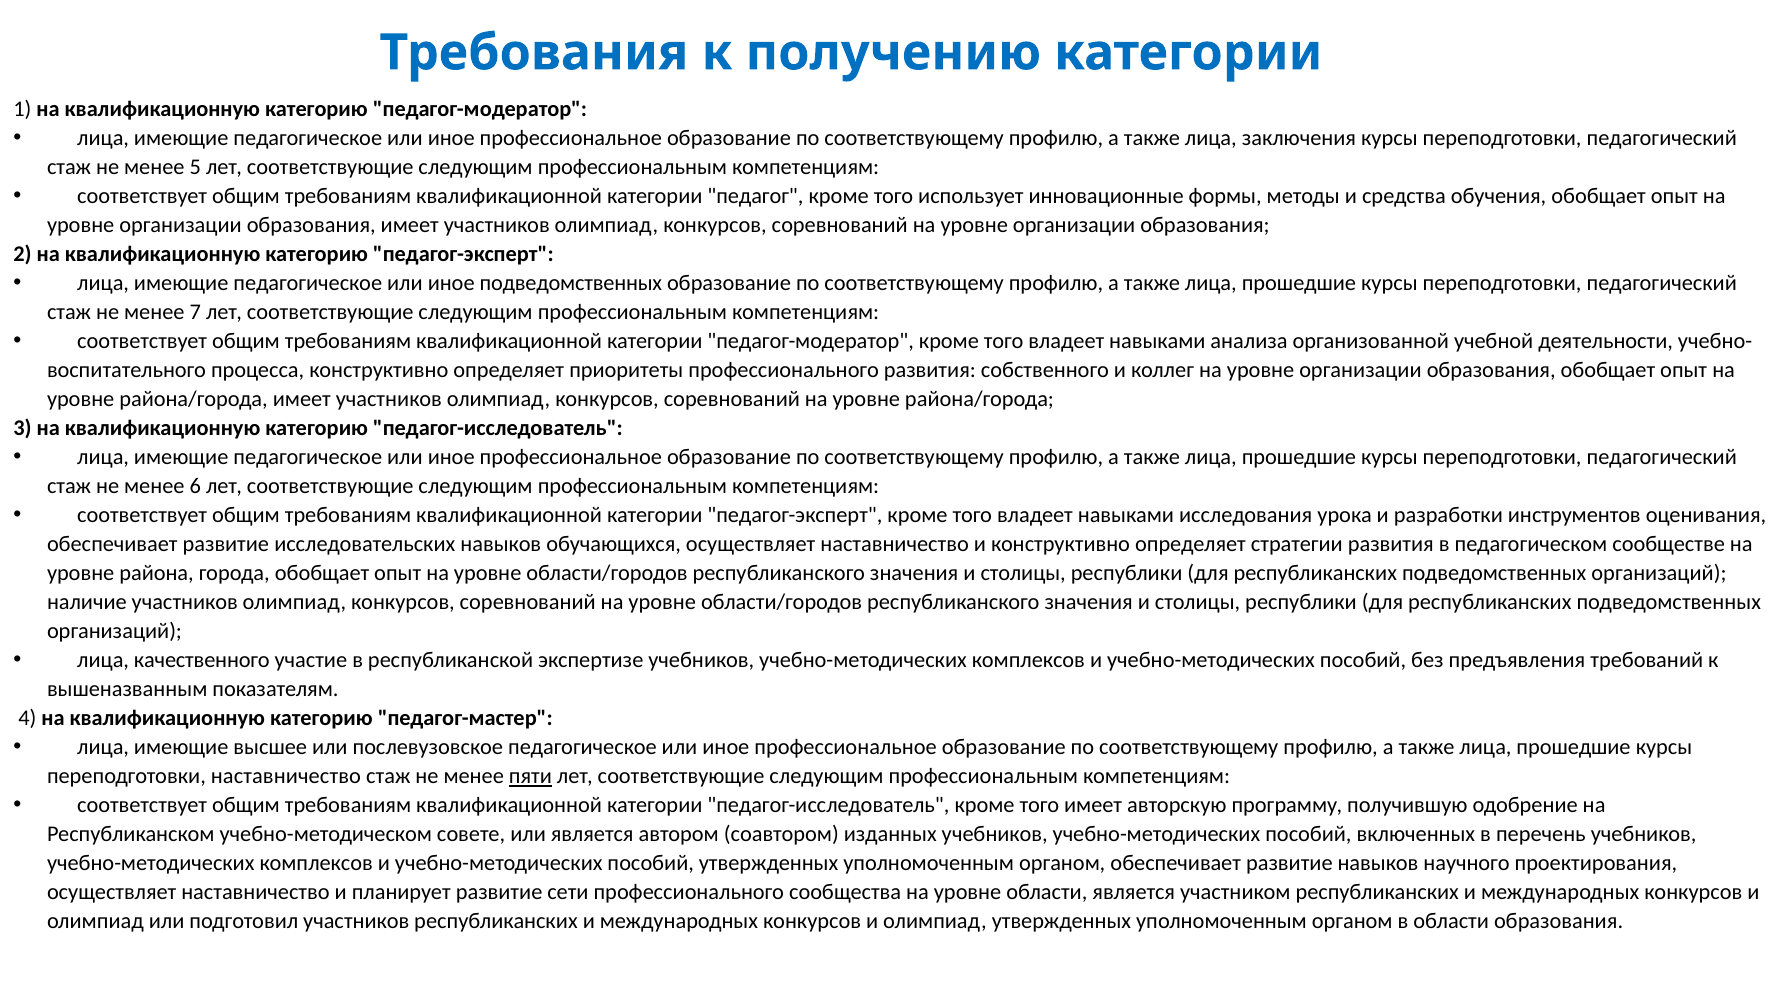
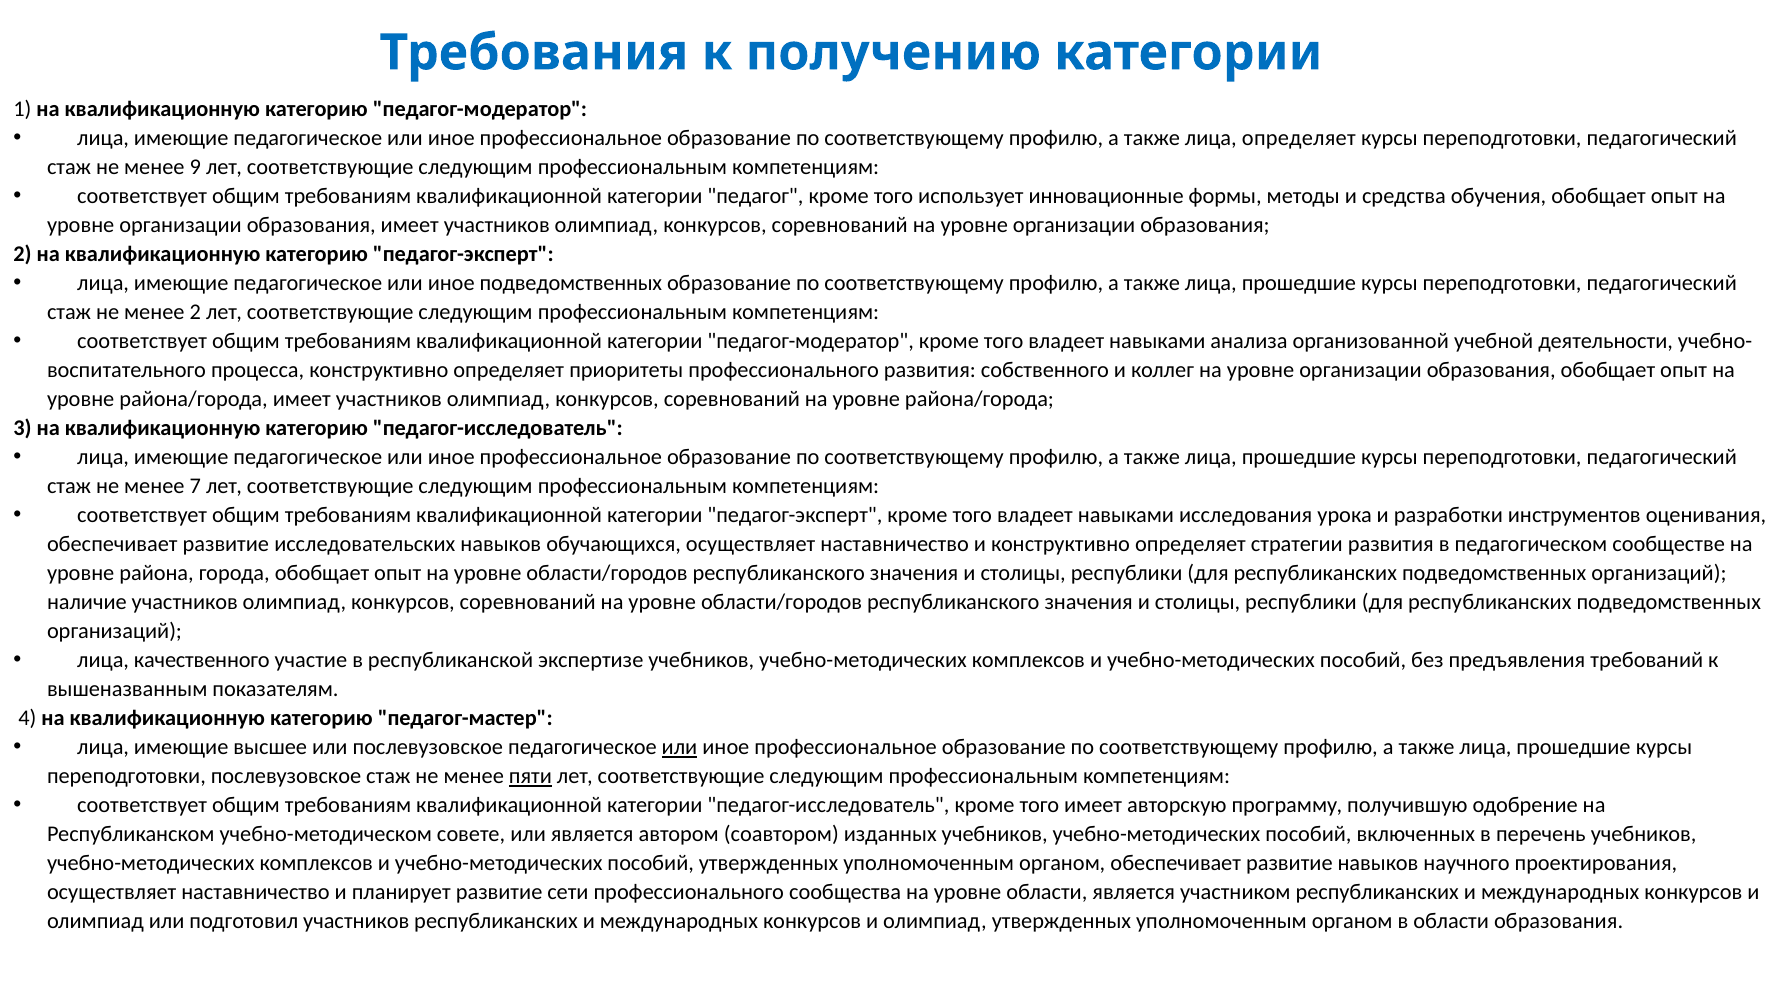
лица заключения: заключения -> определяет
5: 5 -> 9
менее 7: 7 -> 2
6: 6 -> 7
или at (680, 747) underline: none -> present
переподготовки наставничество: наставничество -> послевузовское
